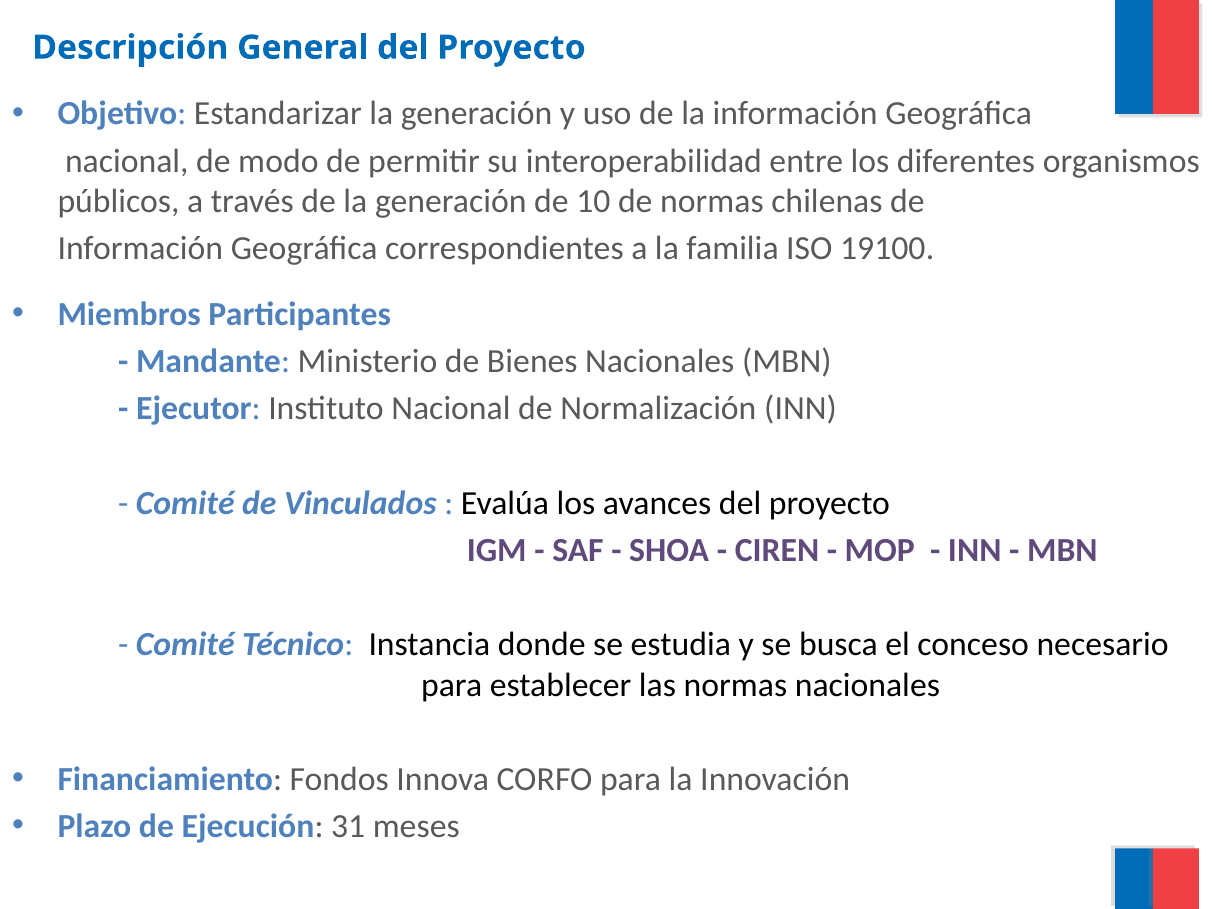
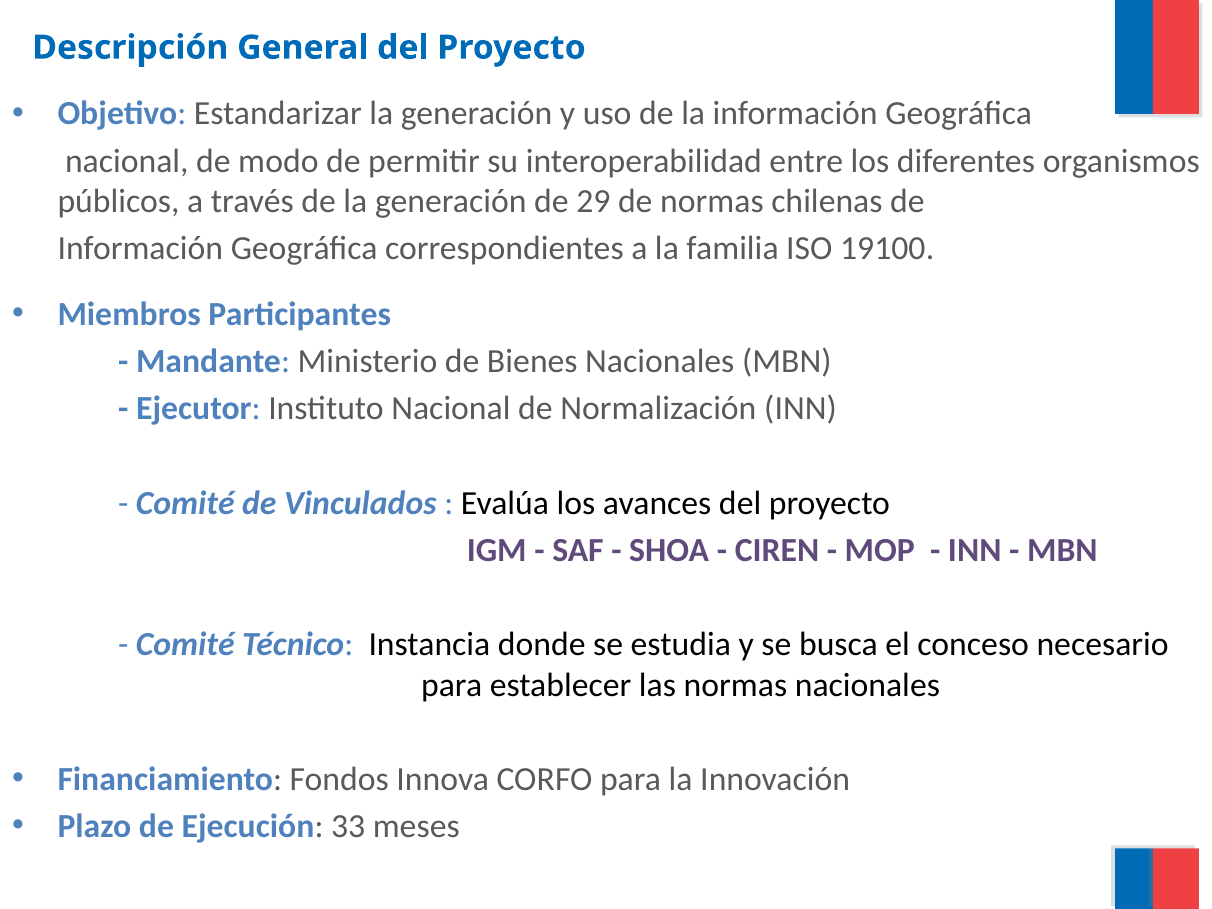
10: 10 -> 29
31: 31 -> 33
